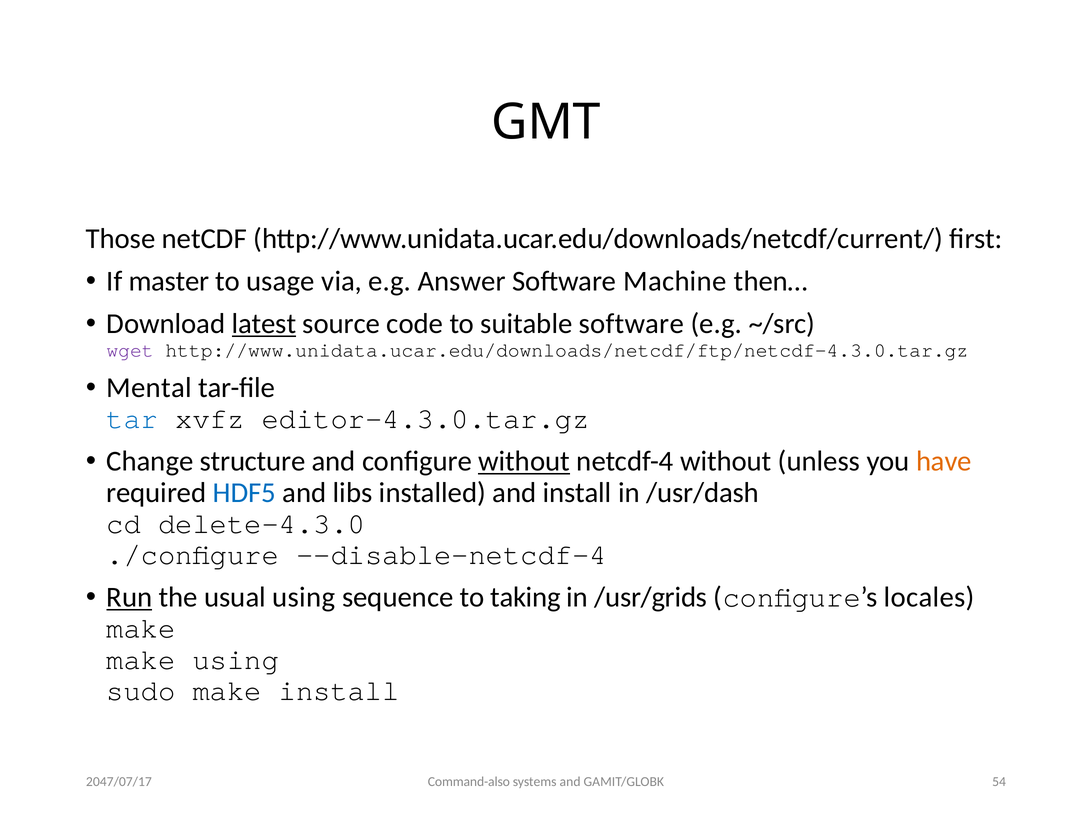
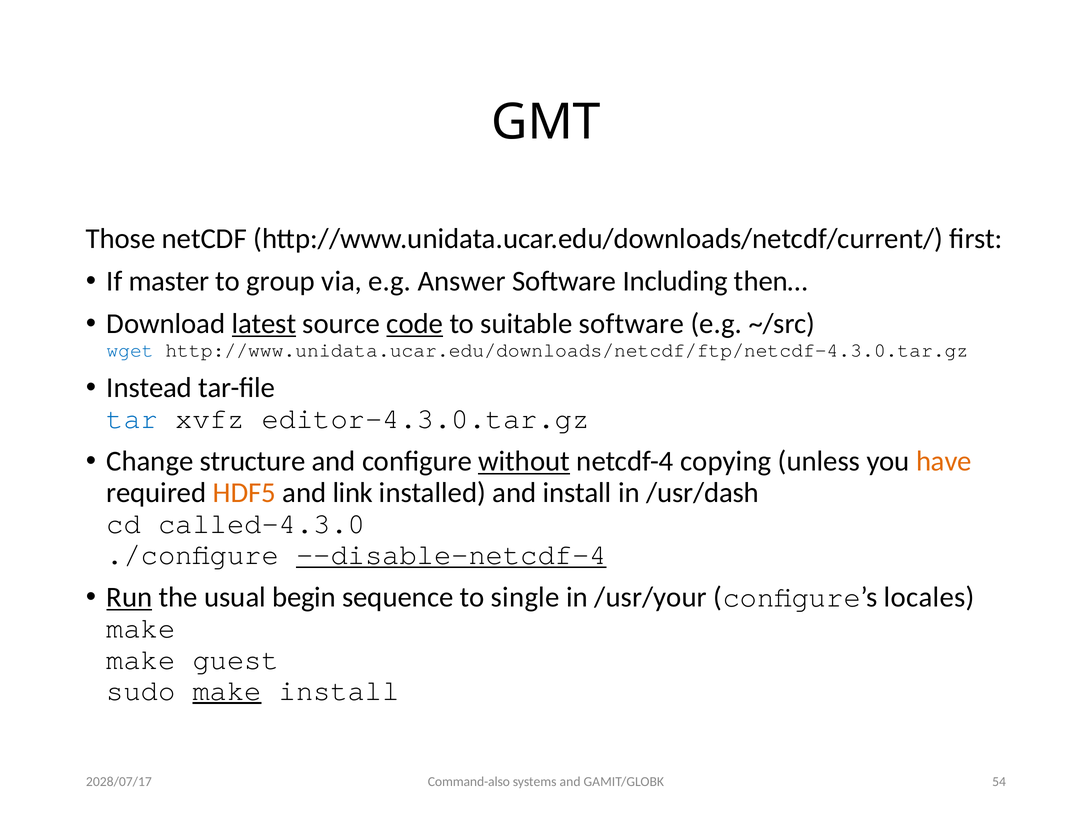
usage: usage -> group
Machine: Machine -> Including
code underline: none -> present
wget colour: purple -> blue
Mental: Mental -> Instead
netcdf-4 without: without -> copying
HDF5 colour: blue -> orange
libs: libs -> link
delete-4.3.0: delete-4.3.0 -> called-4.3.0
--disable-netcdf-4 underline: none -> present
usual using: using -> begin
taking: taking -> single
/usr/grids: /usr/grids -> /usr/your
make using: using -> guest
make at (227, 691) underline: none -> present
2047/07/17: 2047/07/17 -> 2028/07/17
